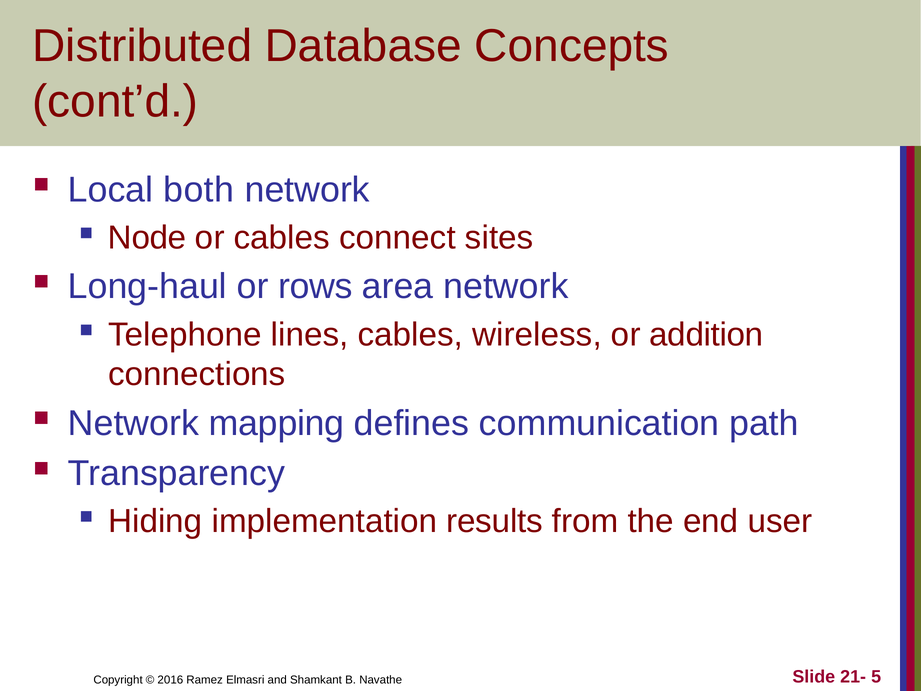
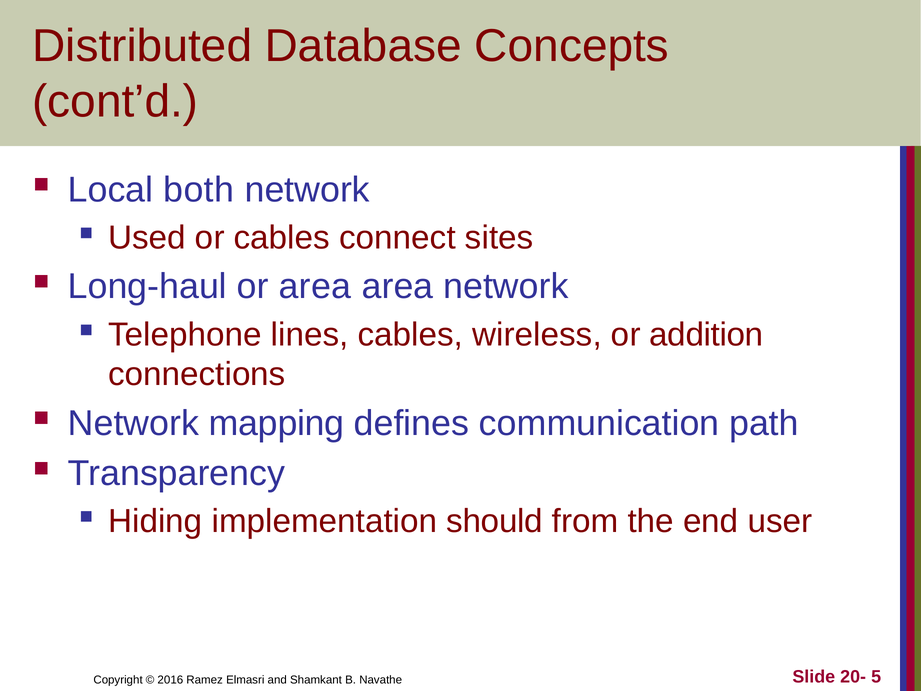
Node: Node -> Used
or rows: rows -> area
results: results -> should
21-: 21- -> 20-
